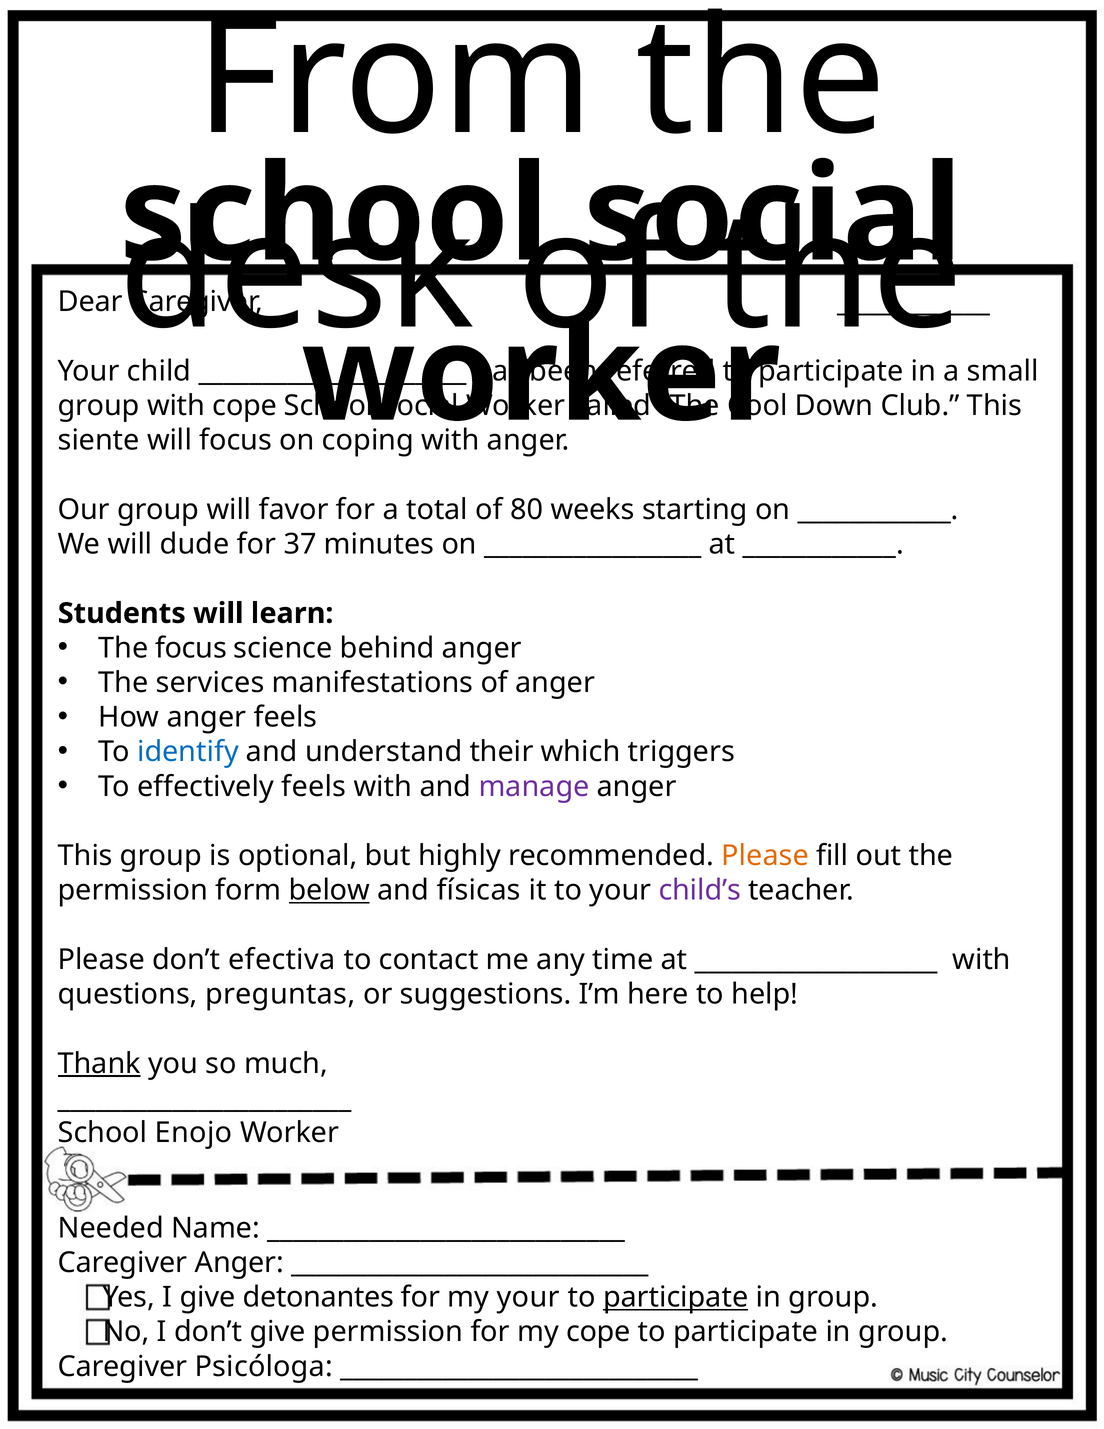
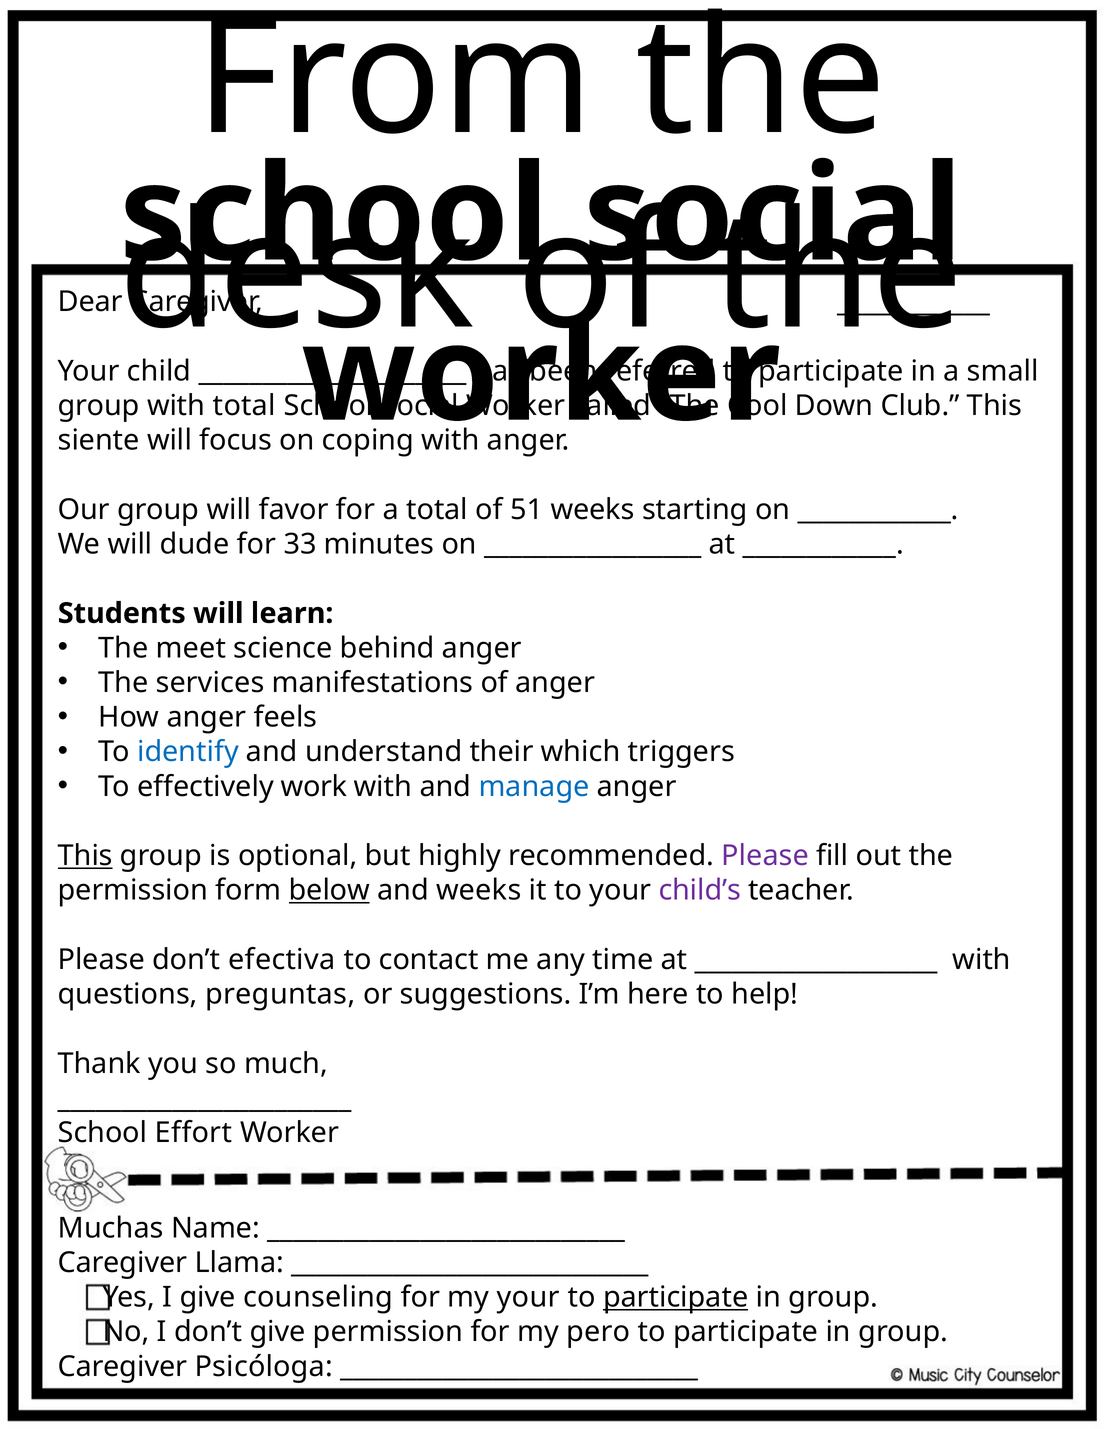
with cope: cope -> total
80: 80 -> 51
37: 37 -> 33
The focus: focus -> meet
effectively feels: feels -> work
manage colour: purple -> blue
This at (85, 856) underline: none -> present
Please at (765, 856) colour: orange -> purple
and físicas: físicas -> weeks
Thank underline: present -> none
Enojo: Enojo -> Effort
Needed: Needed -> Muchas
Caregiver Anger: Anger -> Llama
detonantes: detonantes -> counseling
my cope: cope -> pero
